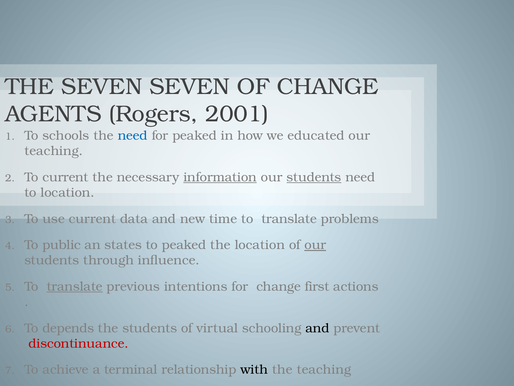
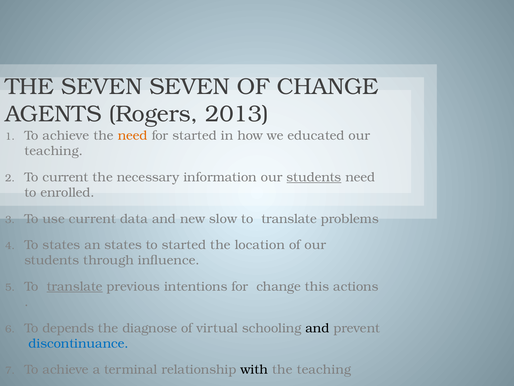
2001: 2001 -> 2013
schools at (66, 135): schools -> achieve
need at (133, 135) colour: blue -> orange
for peaked: peaked -> started
information underline: present -> none
to location: location -> enrolled
time: time -> slow
To public: public -> states
to peaked: peaked -> started
our at (315, 245) underline: present -> none
first: first -> this
the students: students -> diagnose
discontinuance colour: red -> blue
